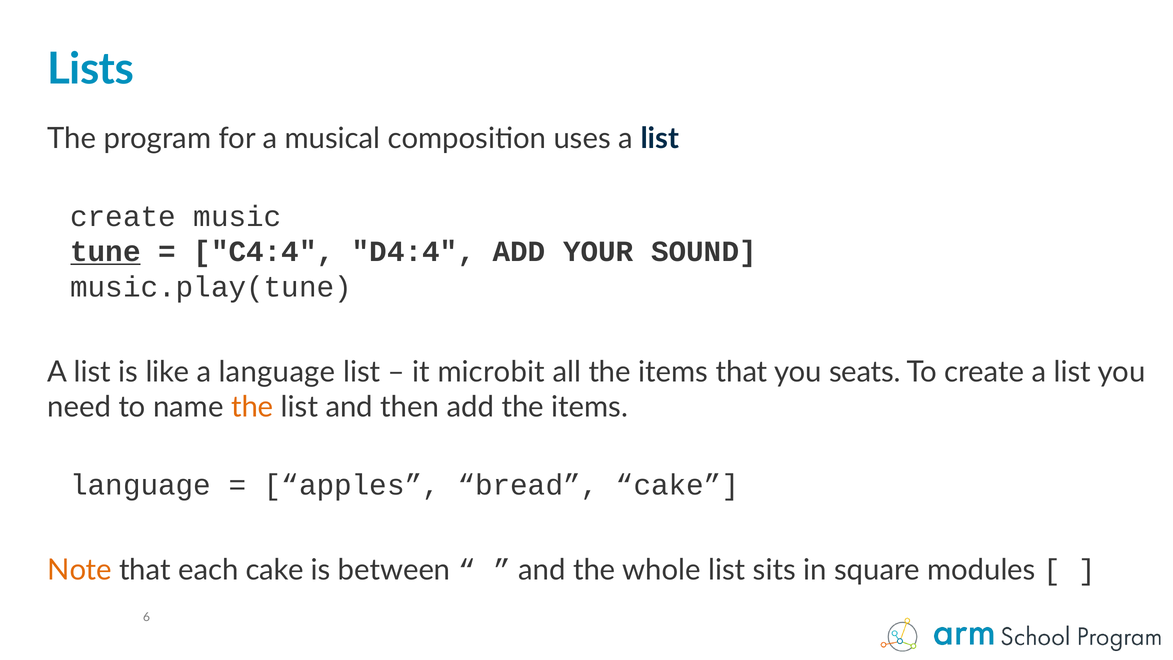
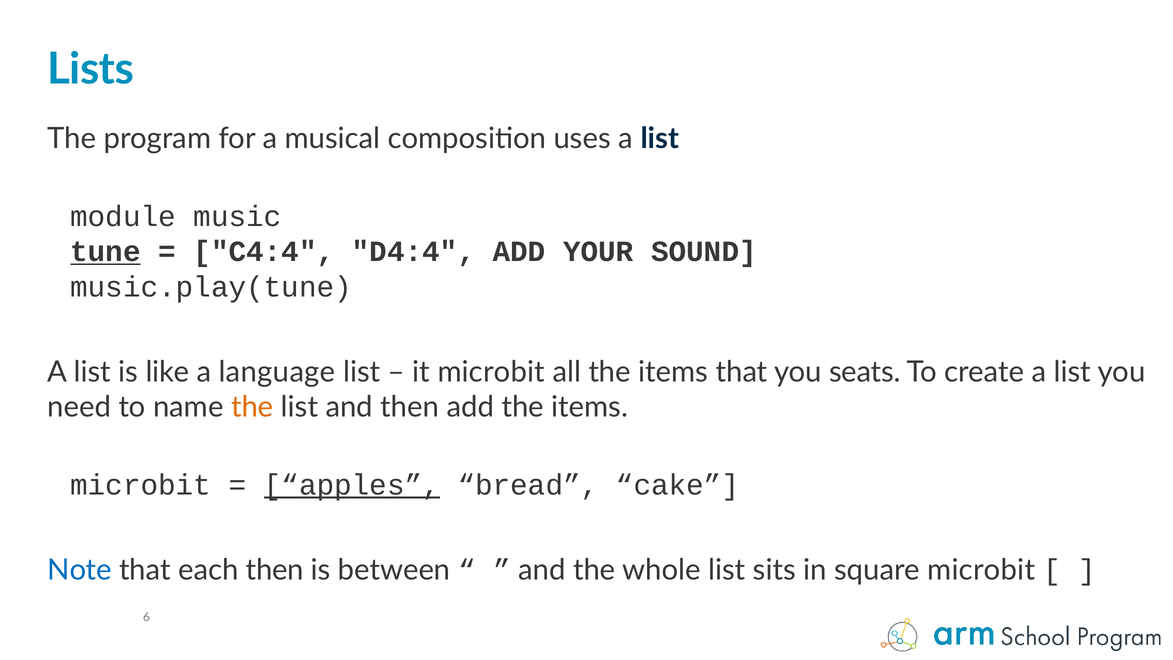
create at (123, 216): create -> module
language at (141, 485): language -> microbit
apples underline: none -> present
Note colour: orange -> blue
each cake: cake -> then
square modules: modules -> microbit
